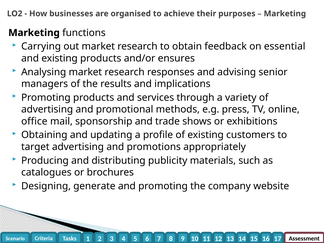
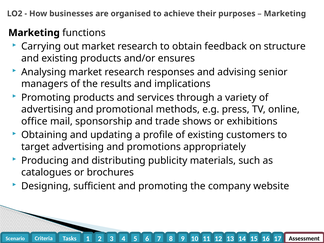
essential: essential -> structure
generate: generate -> sufficient
